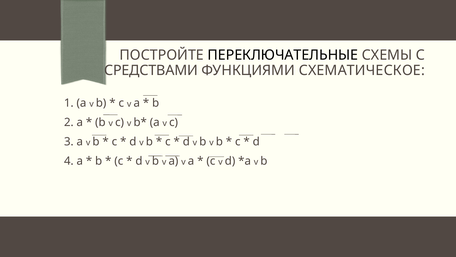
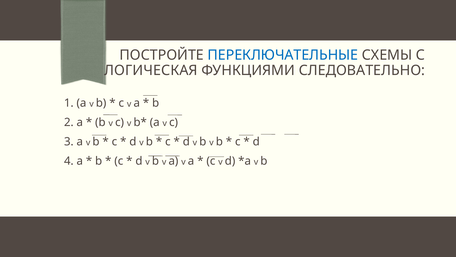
ПЕРЕКЛЮЧАТЕЛЬНЫЕ colour: black -> blue
СРЕДСТВАМИ: СРЕДСТВАМИ -> ЛОГИЧЕСКАЯ
СХЕМАТИЧЕСКОЕ: СХЕМАТИЧЕСКОЕ -> СЛЕДОВАТЕЛЬНО
